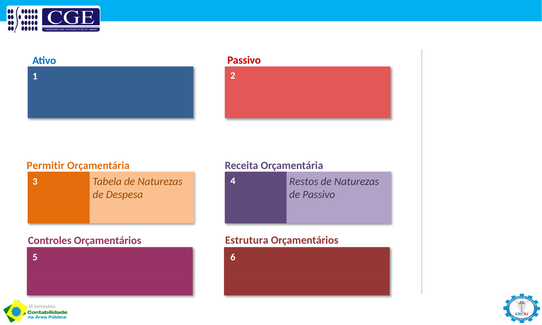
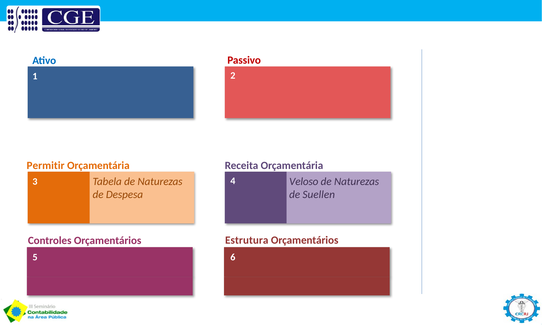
Restos: Restos -> Veloso
de Passivo: Passivo -> Suellen
